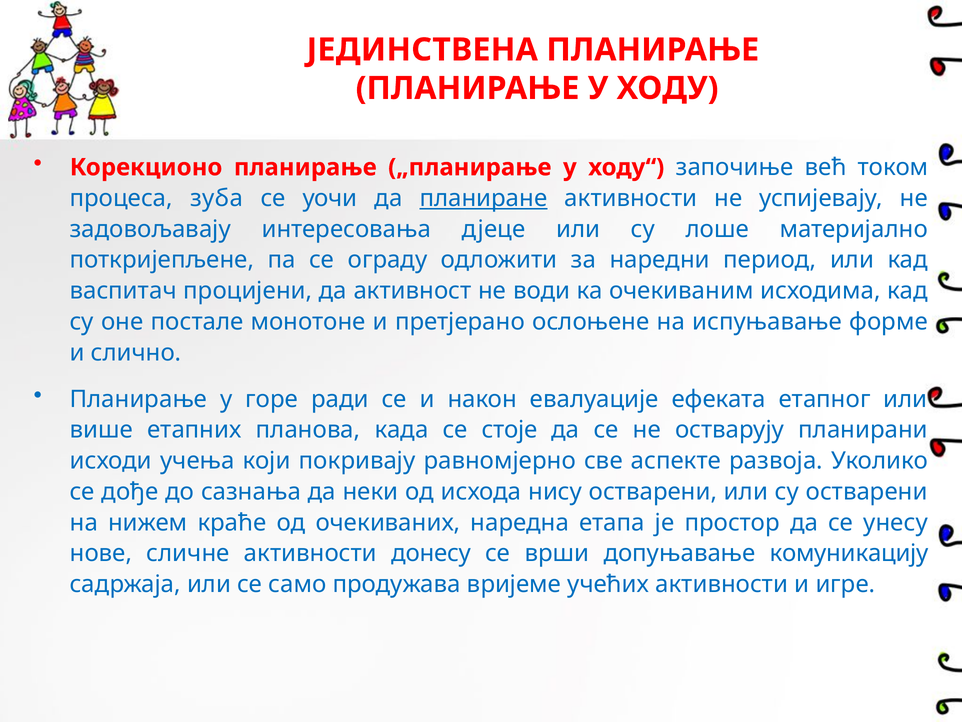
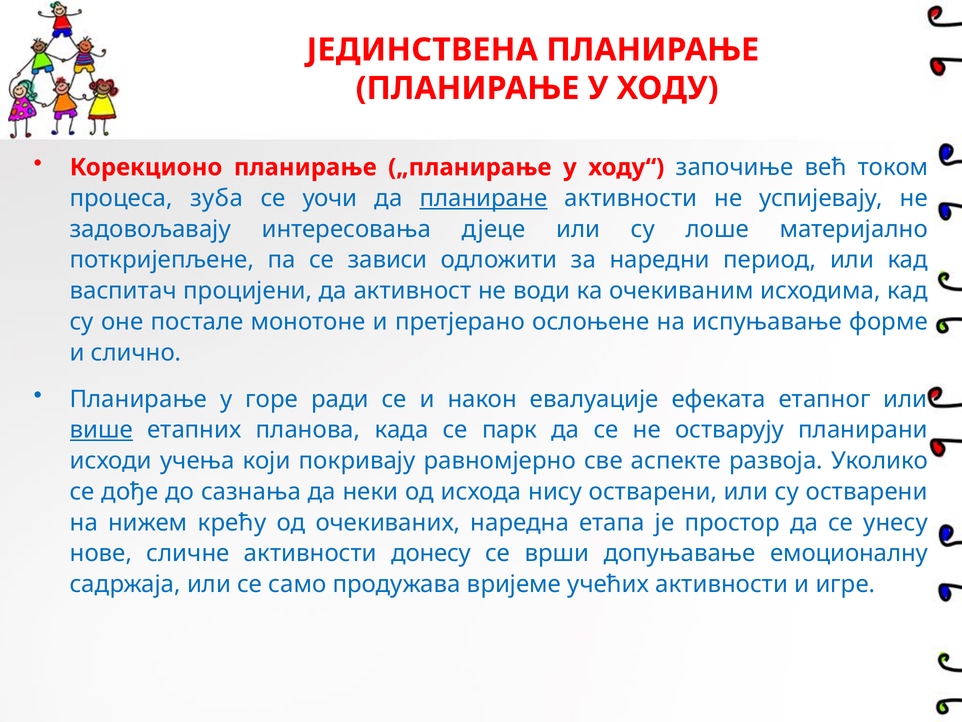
ограду: ограду -> зависи
више underline: none -> present
стоје: стоје -> парк
краће: краће -> крећу
комуникацију: комуникацију -> емоционалну
